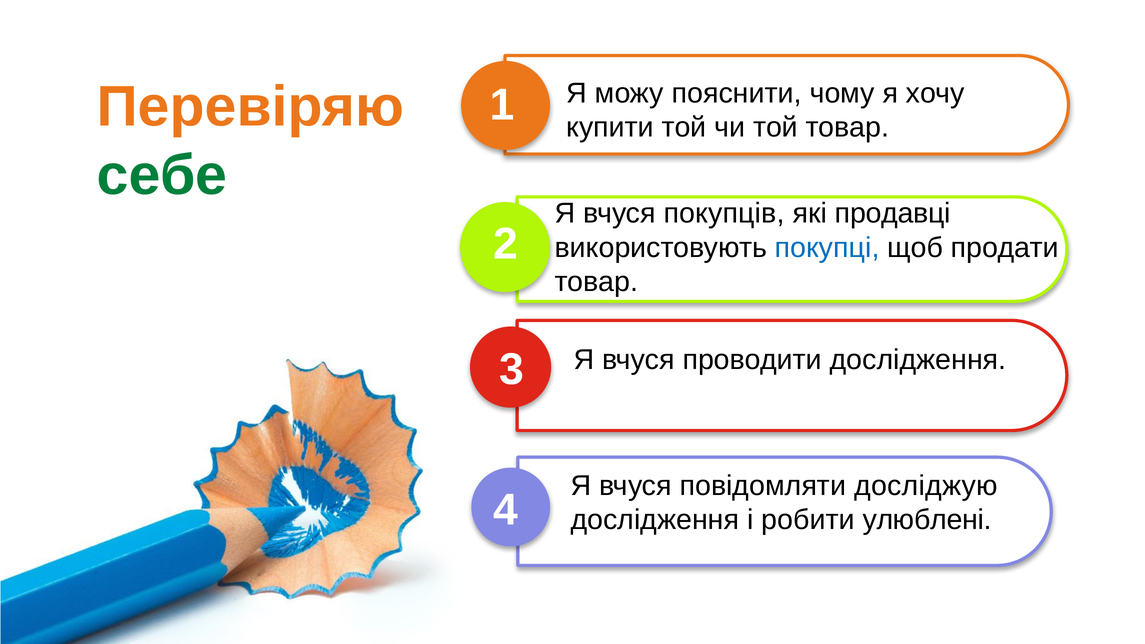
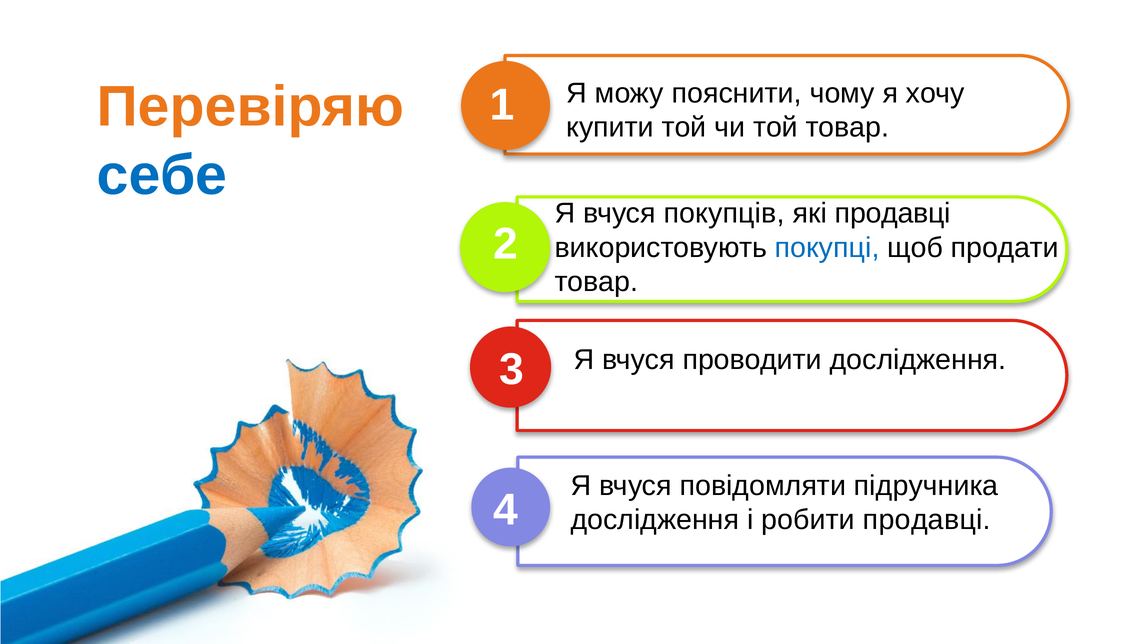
себе colour: green -> blue
досліджую: досліджую -> підручника
робити улюблені: улюблені -> продавці
